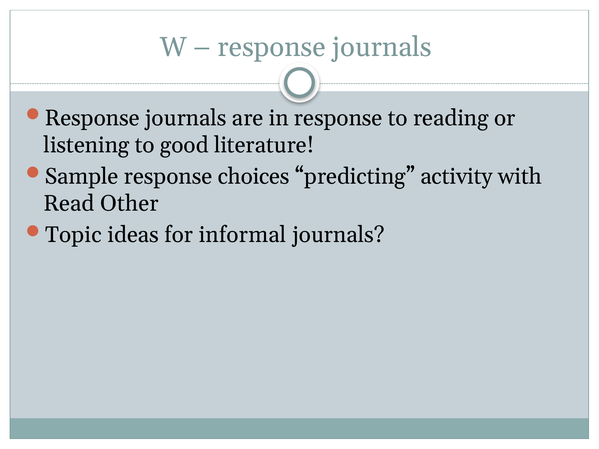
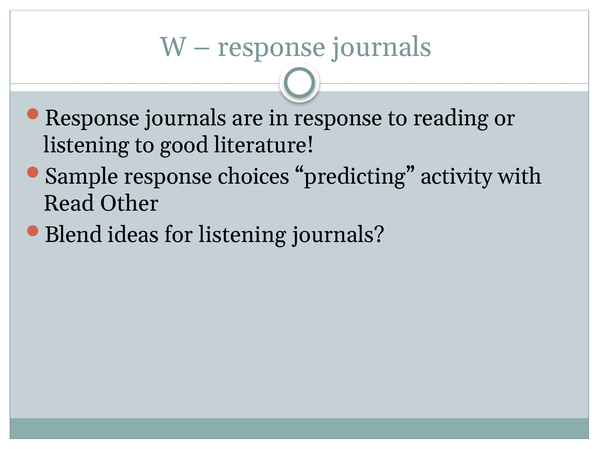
Topic: Topic -> Blend
for informal: informal -> listening
